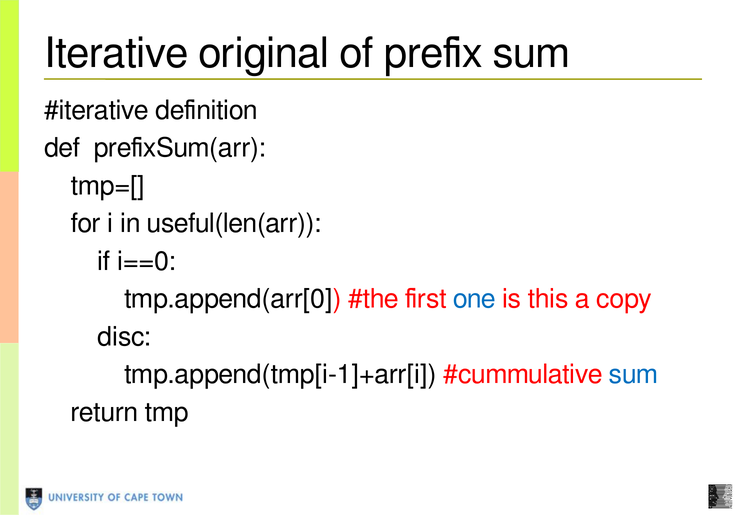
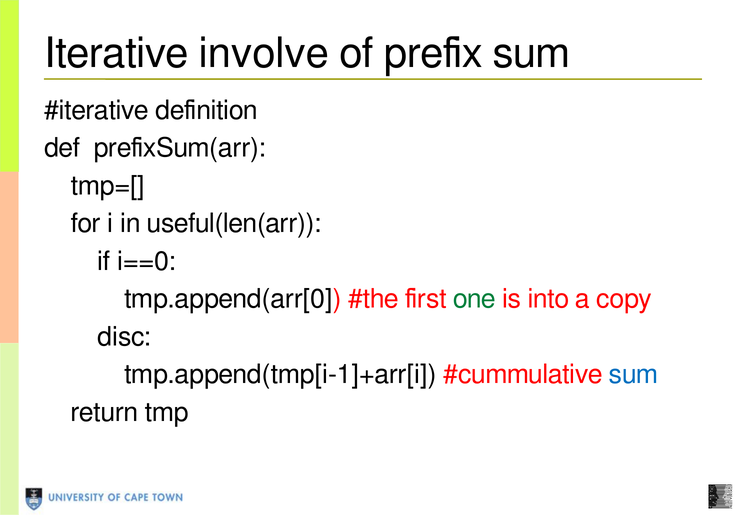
original: original -> involve
one colour: blue -> green
this: this -> into
